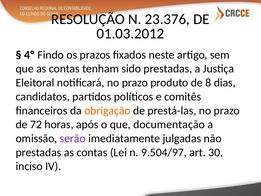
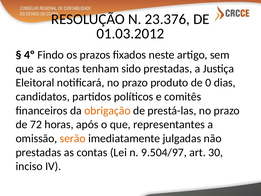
8: 8 -> 0
documentação: documentação -> representantes
serão colour: purple -> orange
